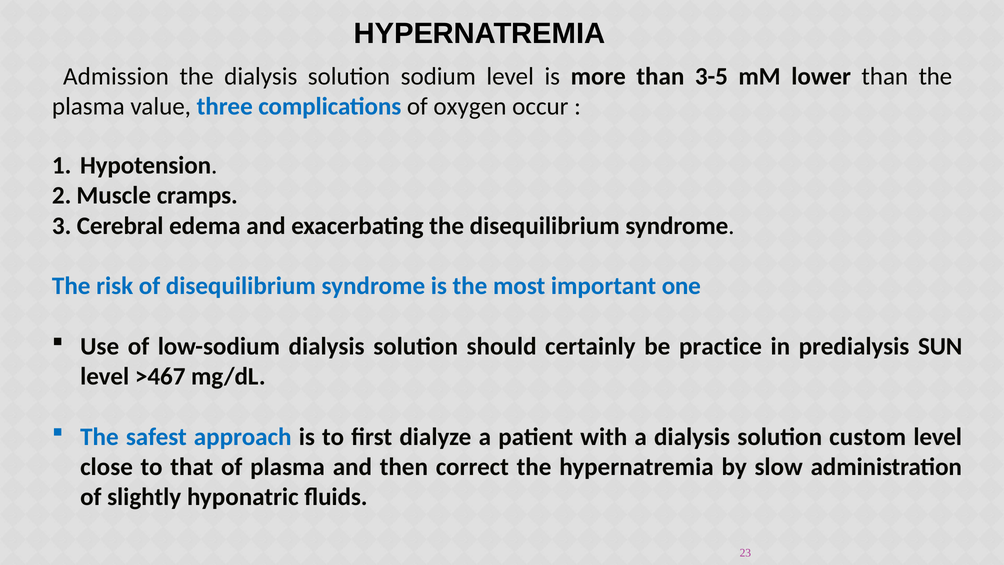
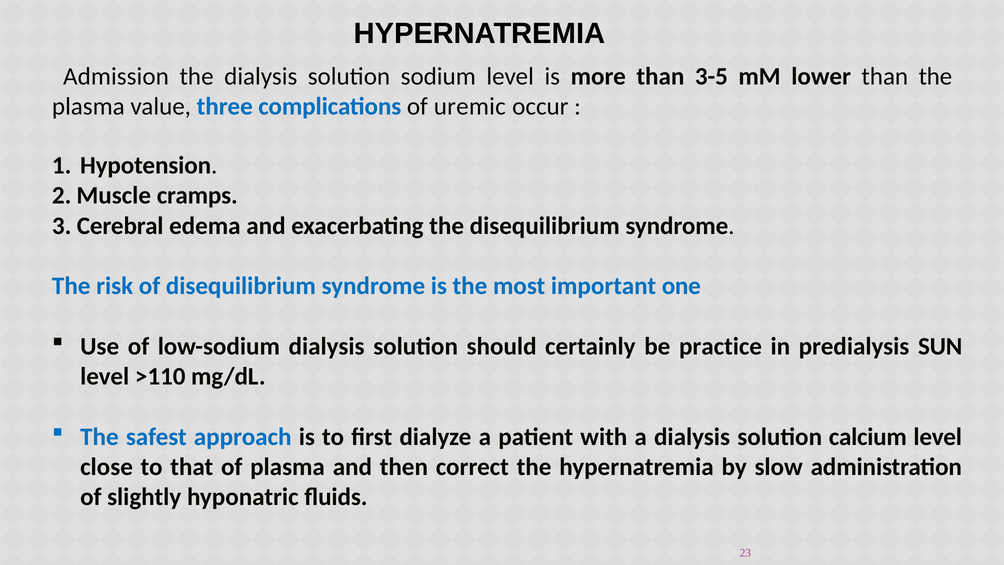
oxygen: oxygen -> uremic
>467: >467 -> >110
custom: custom -> calcium
